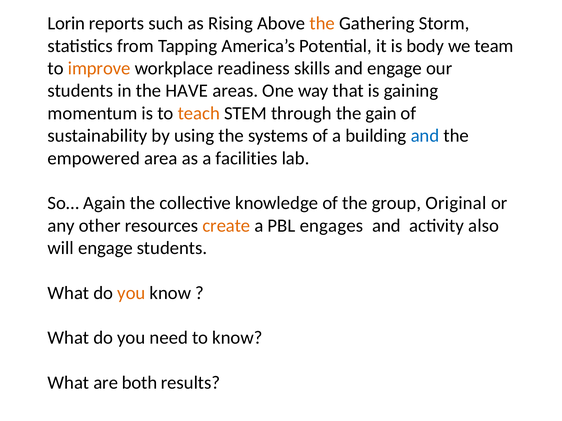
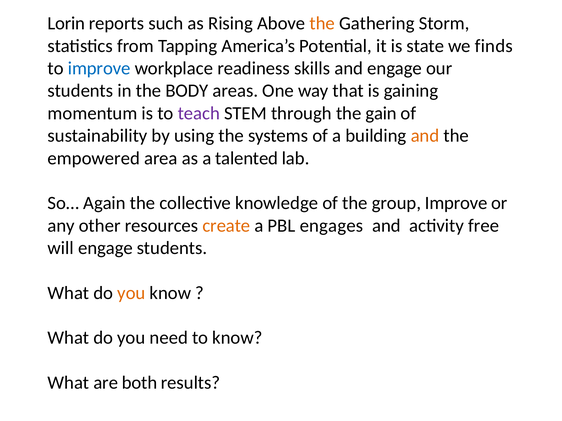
body: body -> state
team: team -> finds
improve at (99, 68) colour: orange -> blue
HAVE: HAVE -> BODY
teach colour: orange -> purple
and at (425, 136) colour: blue -> orange
facilities: facilities -> talented
group Original: Original -> Improve
also: also -> free
